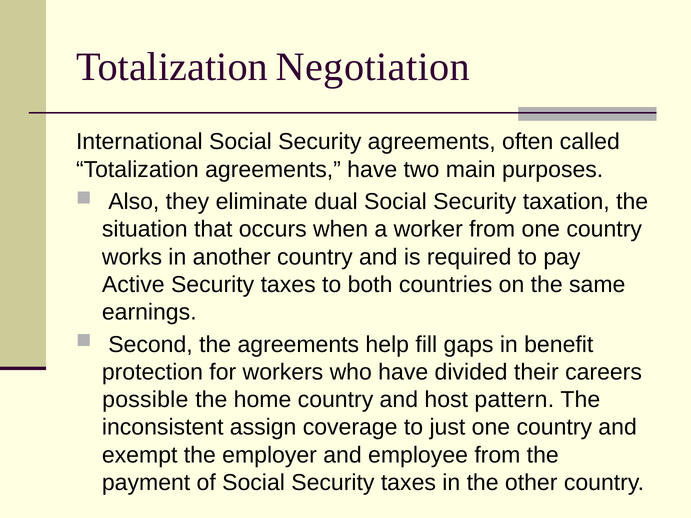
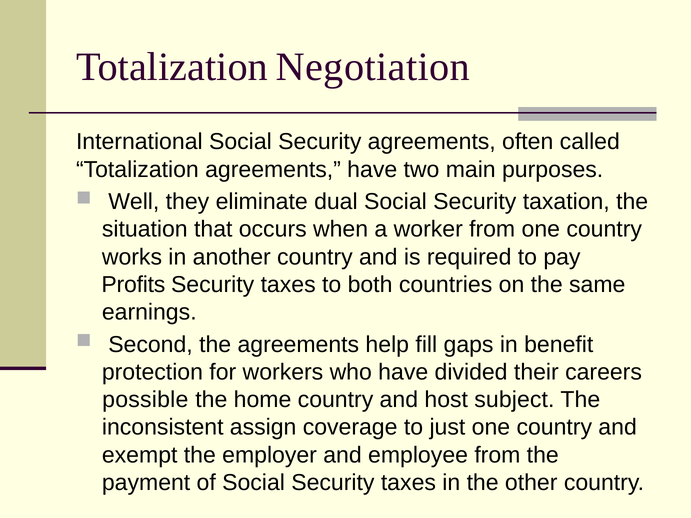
Also: Also -> Well
Active: Active -> Profits
pattern: pattern -> subject
